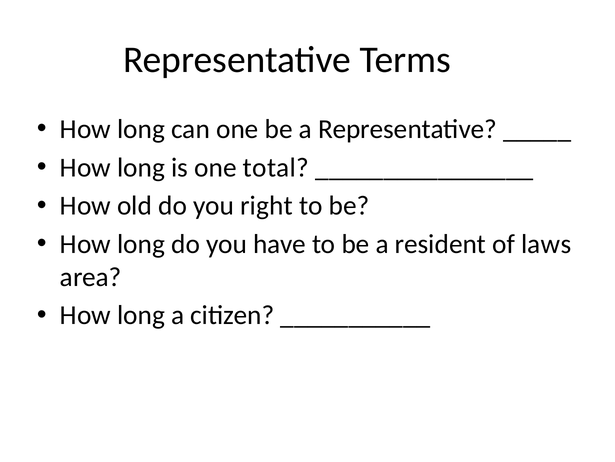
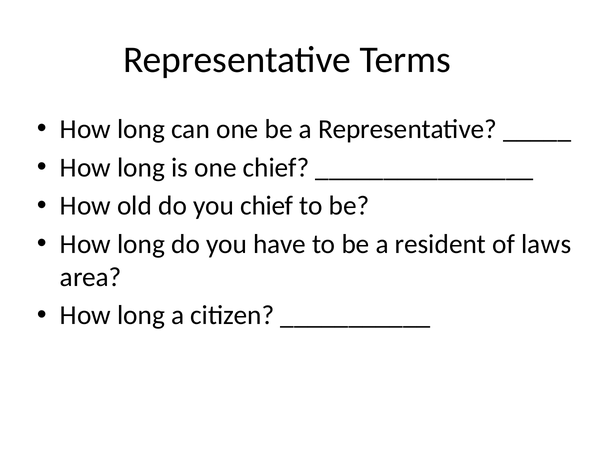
one total: total -> chief
you right: right -> chief
